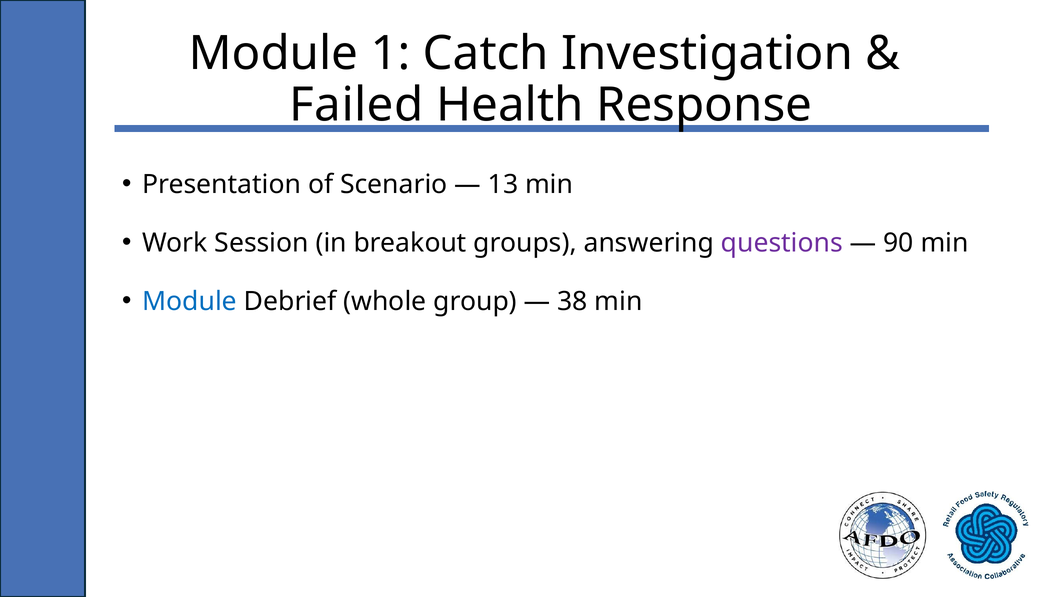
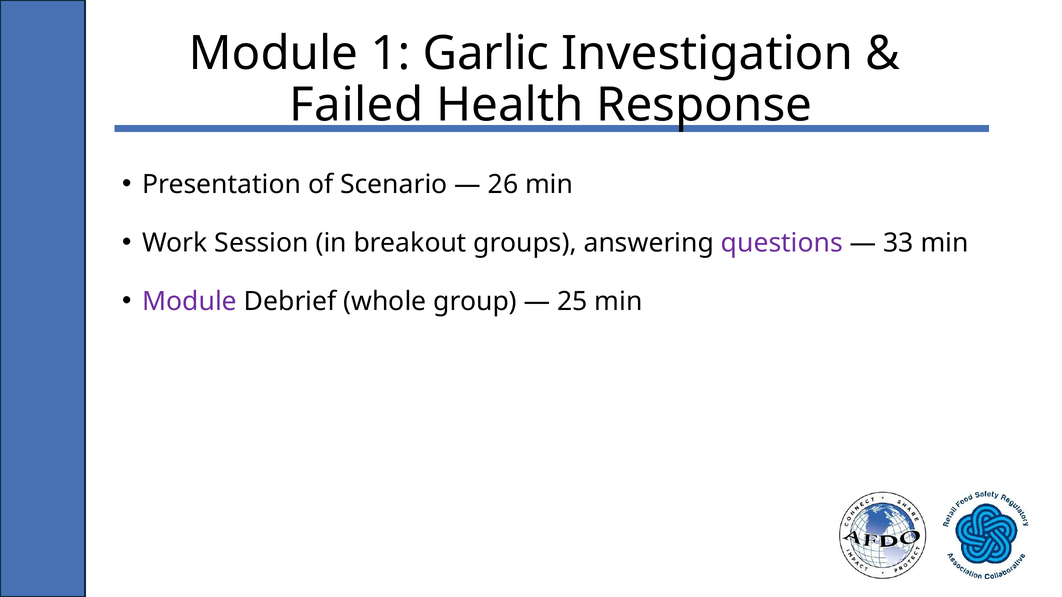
Catch: Catch -> Garlic
13: 13 -> 26
90: 90 -> 33
Module at (190, 302) colour: blue -> purple
38: 38 -> 25
